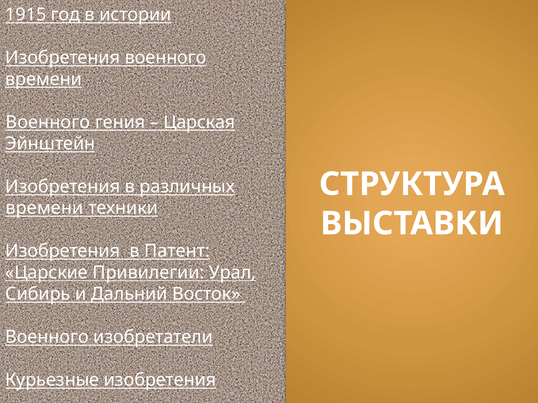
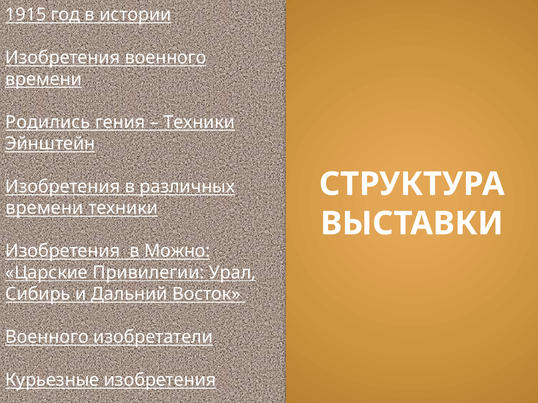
Военного at (48, 122): Военного -> Родились
Царская at (199, 122): Царская -> Техники
Патент: Патент -> Можно
